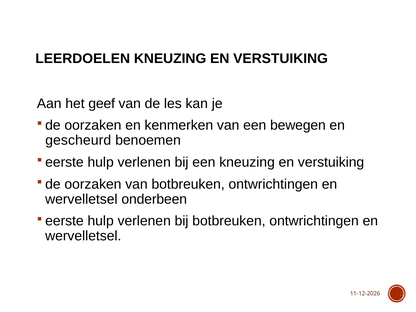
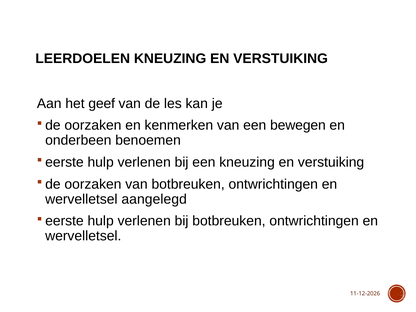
gescheurd: gescheurd -> onderbeen
onderbeen: onderbeen -> aangelegd
